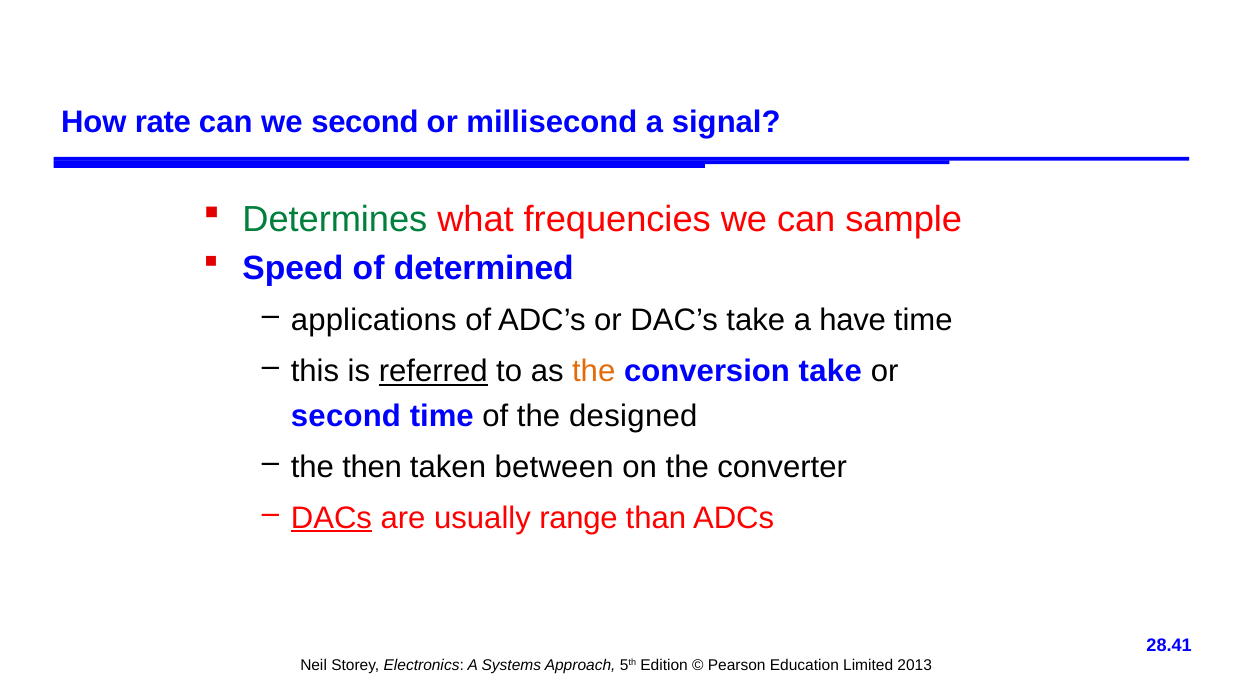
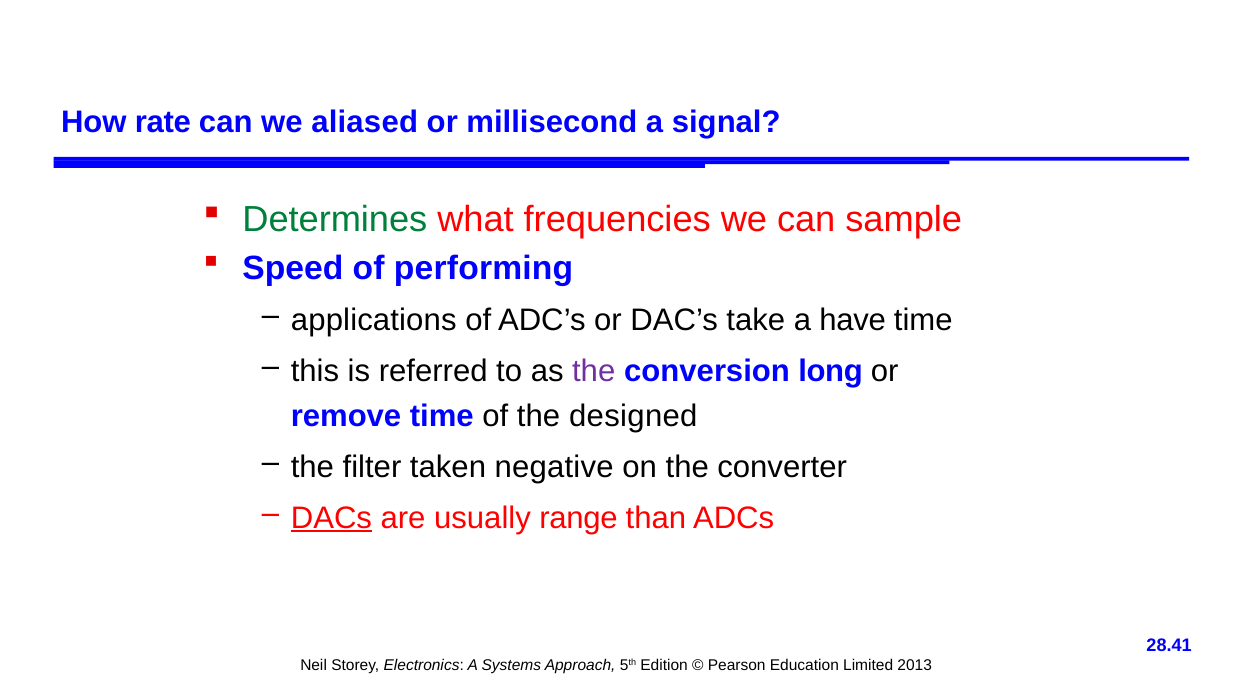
we second: second -> aliased
determined: determined -> performing
referred underline: present -> none
the at (594, 372) colour: orange -> purple
conversion take: take -> long
second at (346, 416): second -> remove
then: then -> filter
between: between -> negative
